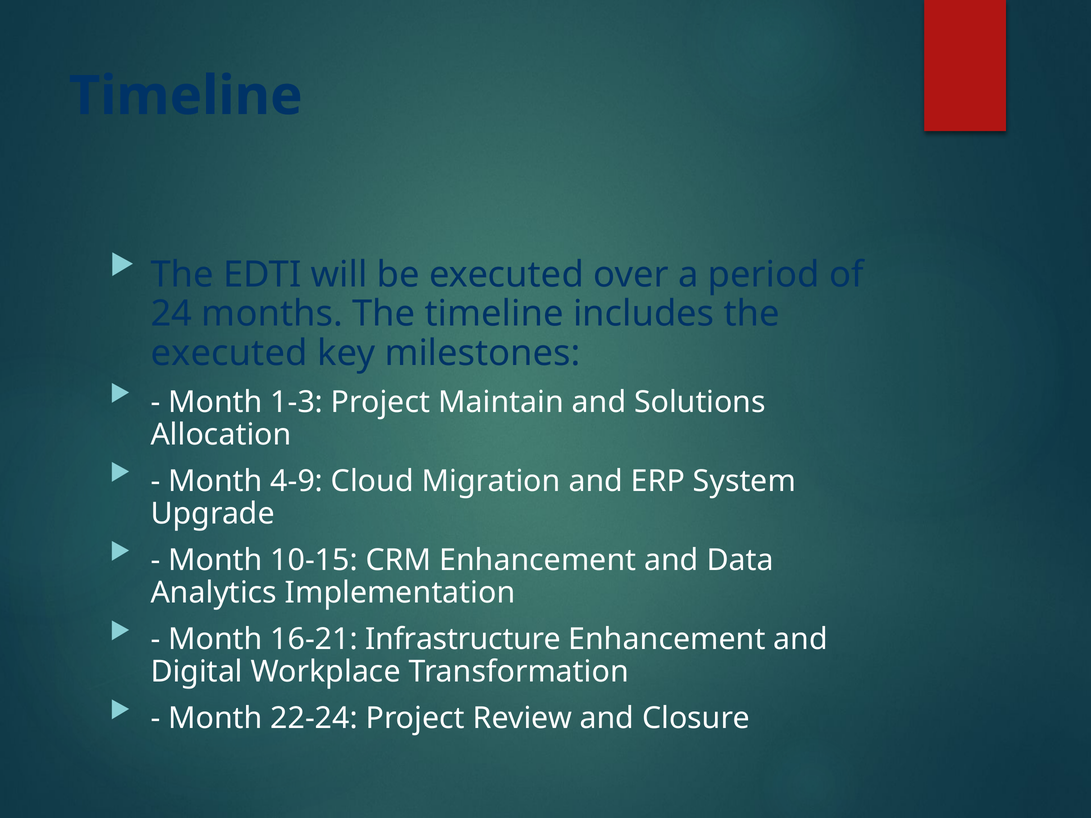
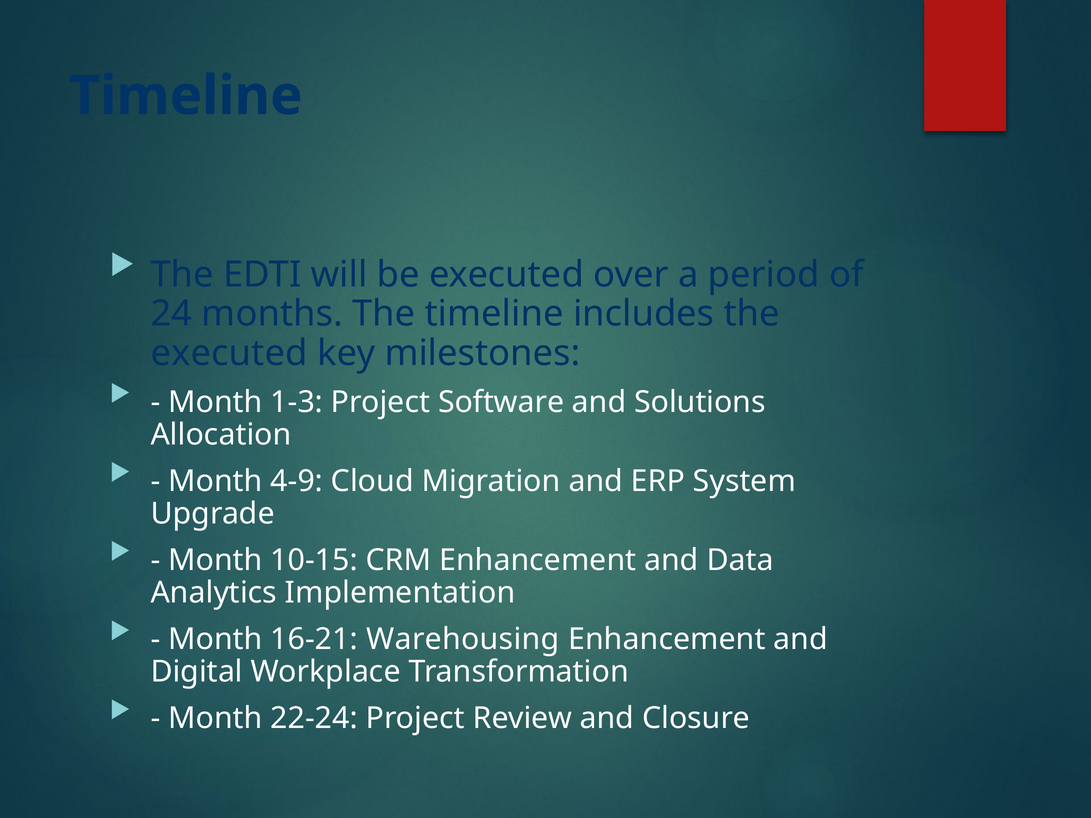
Maintain: Maintain -> Software
Infrastructure: Infrastructure -> Warehousing
